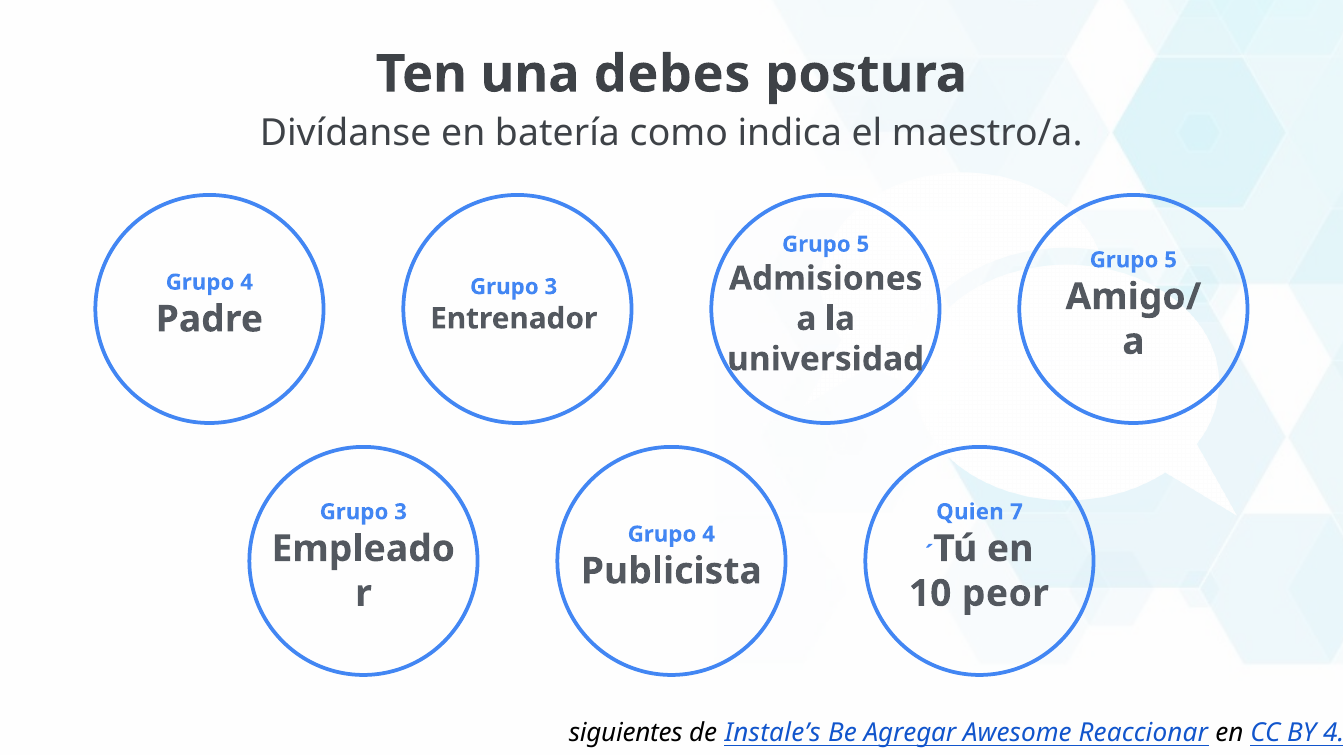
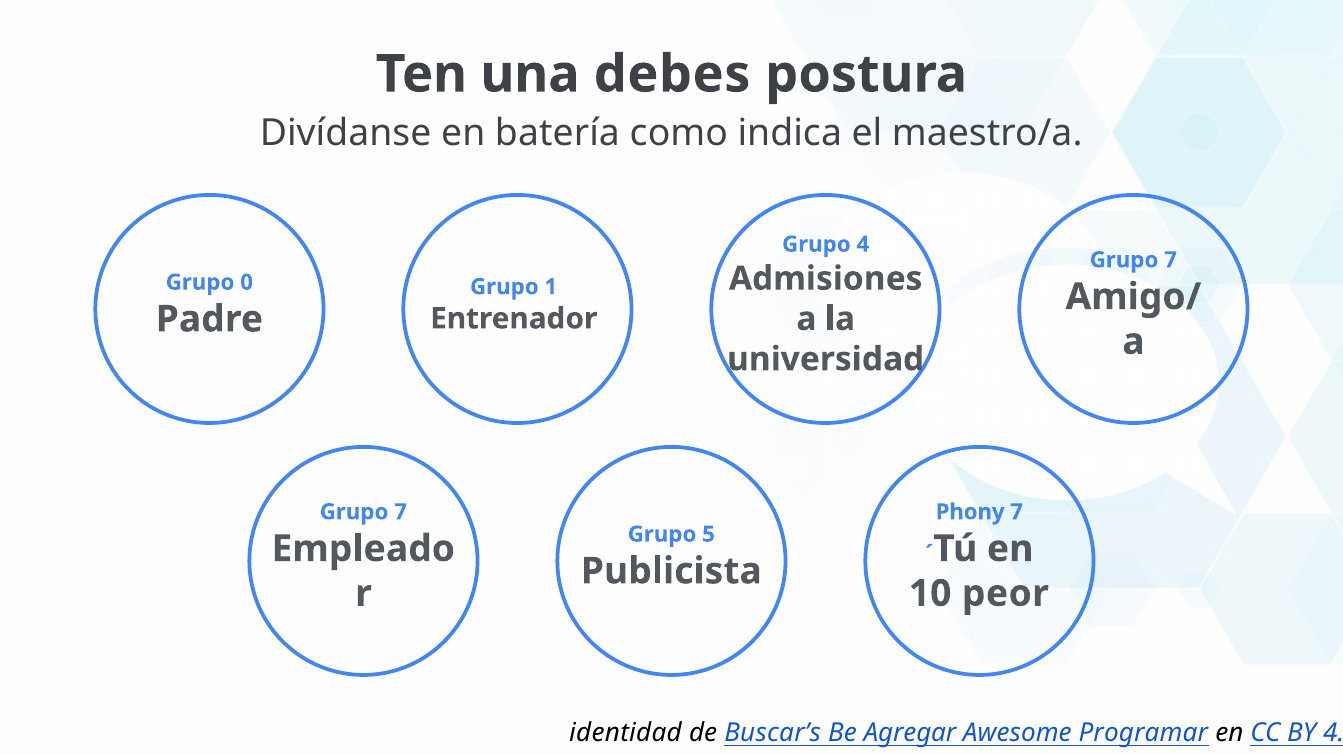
5 at (863, 244): 5 -> 4
5 at (1171, 260): 5 -> 7
4 at (247, 282): 4 -> 0
3 at (551, 287): 3 -> 1
3 at (401, 512): 3 -> 7
Quien: Quien -> Phony
4 at (709, 535): 4 -> 5
siguientes: siguientes -> identidad
Instale’s: Instale’s -> Buscar’s
Reaccionar: Reaccionar -> Programar
